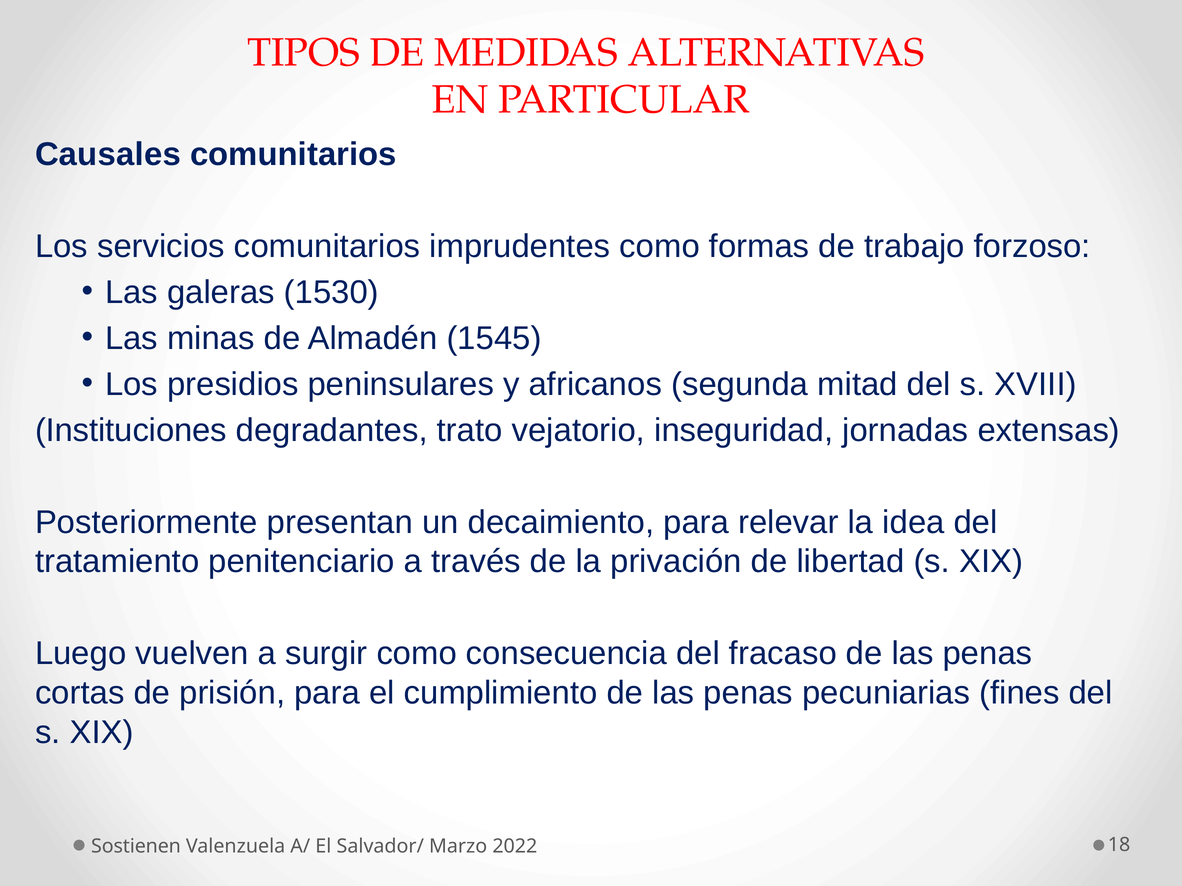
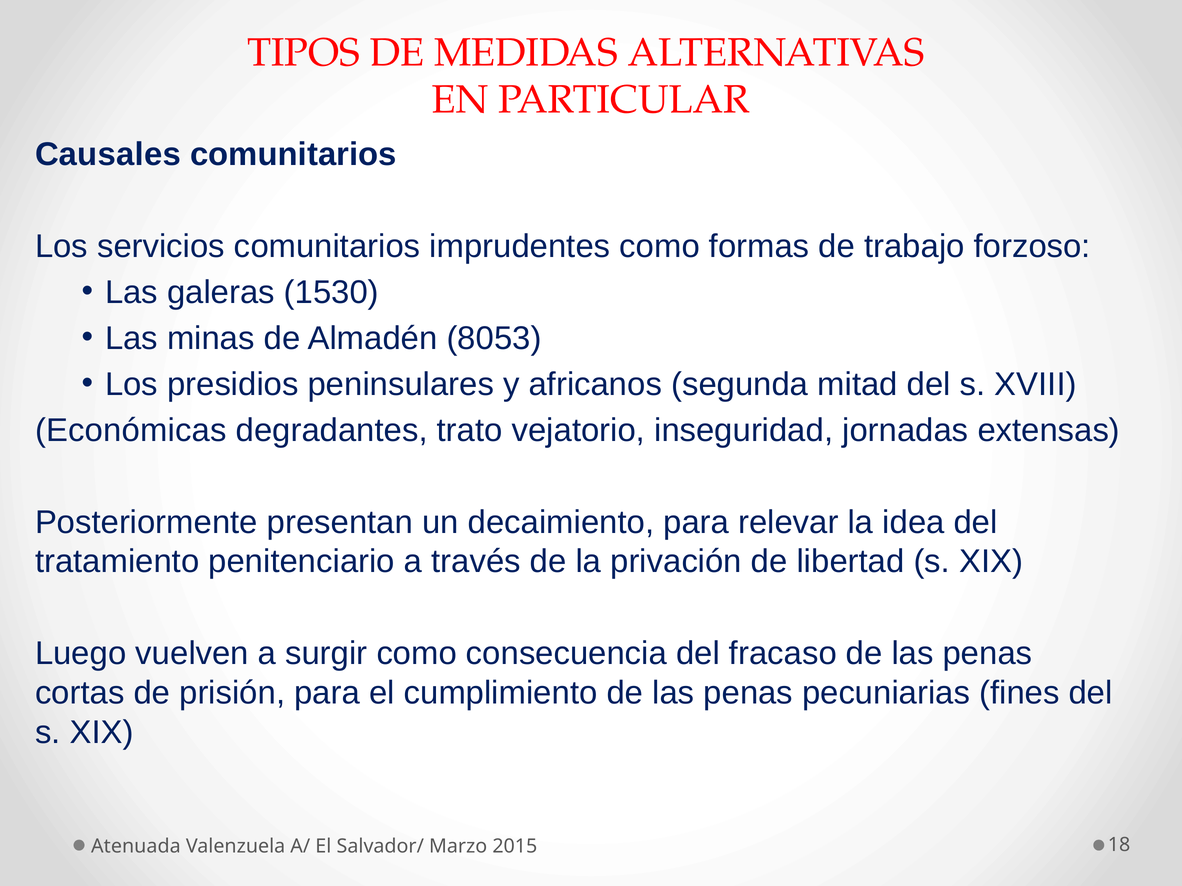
1545: 1545 -> 8053
Instituciones: Instituciones -> Económicas
Sostienen: Sostienen -> Atenuada
2022: 2022 -> 2015
